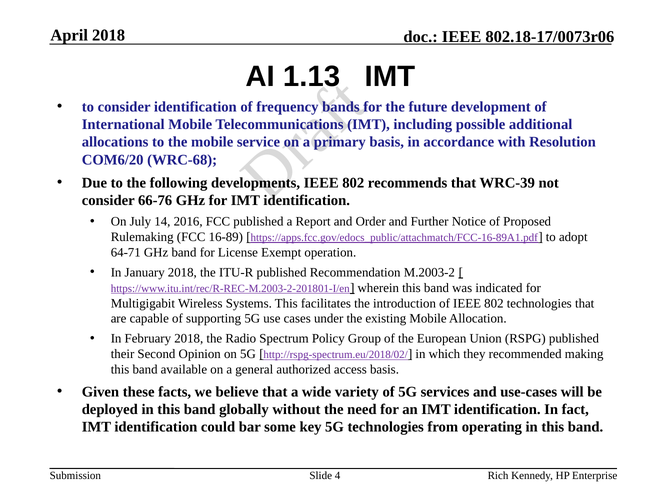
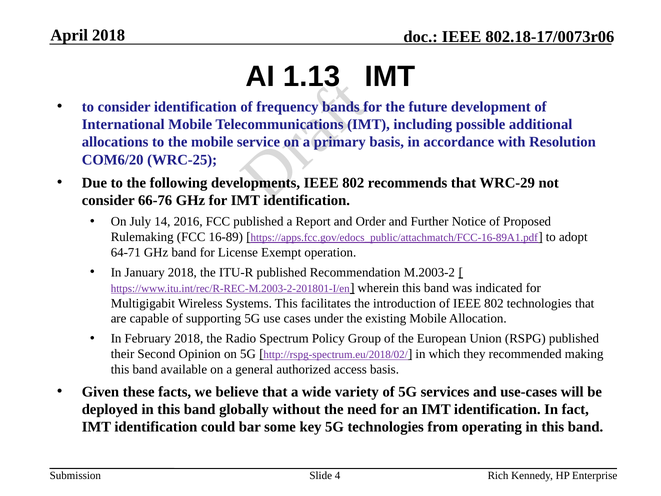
WRC-68: WRC-68 -> WRC-25
WRC-39: WRC-39 -> WRC-29
